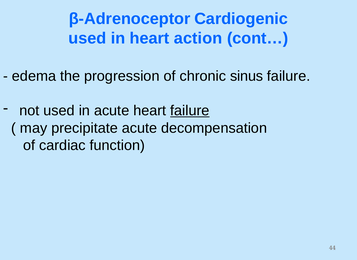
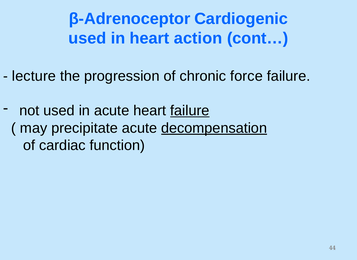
edema: edema -> lecture
sinus: sinus -> force
decompensation underline: none -> present
